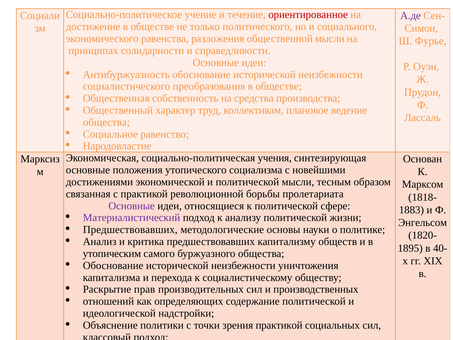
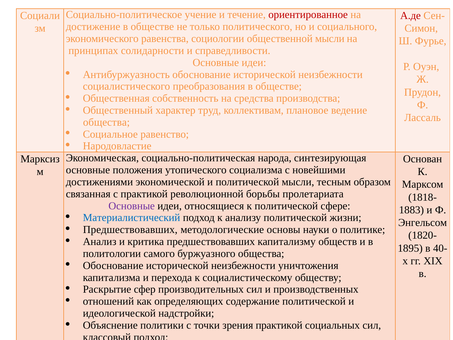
А.де colour: purple -> red
разложения: разложения -> социологии
учения: учения -> народа
Материалистический colour: purple -> blue
утопическим: утопическим -> политологии
прав: прав -> сфер
